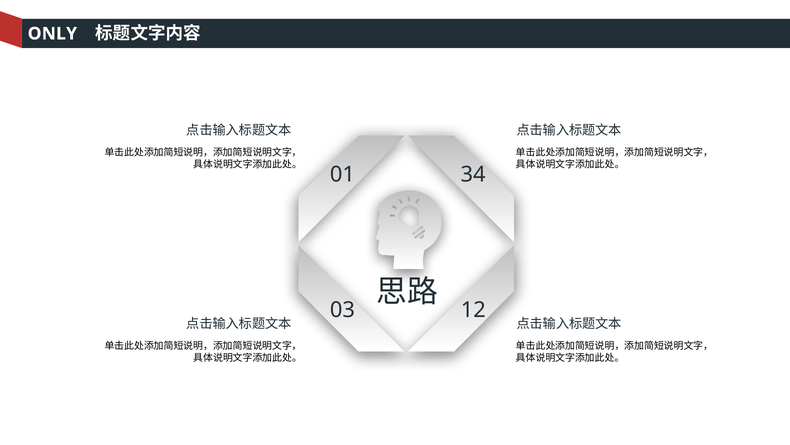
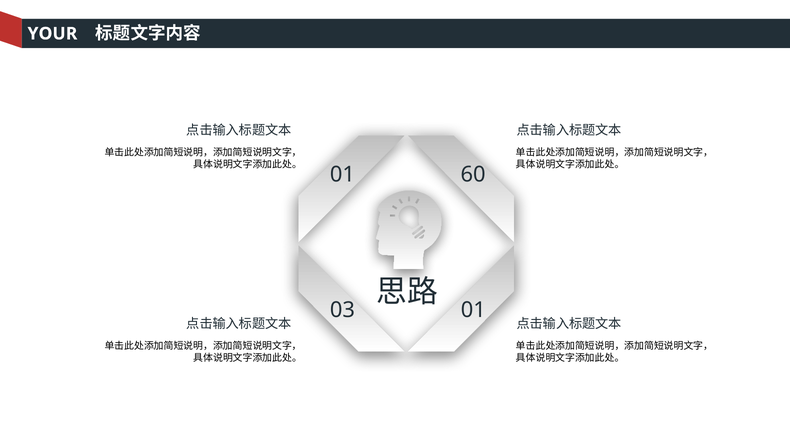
ONLY: ONLY -> YOUR
34: 34 -> 60
03 12: 12 -> 01
